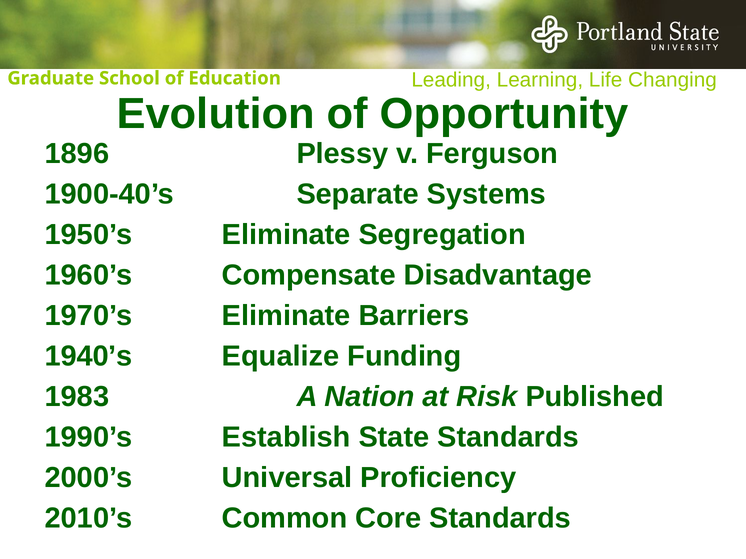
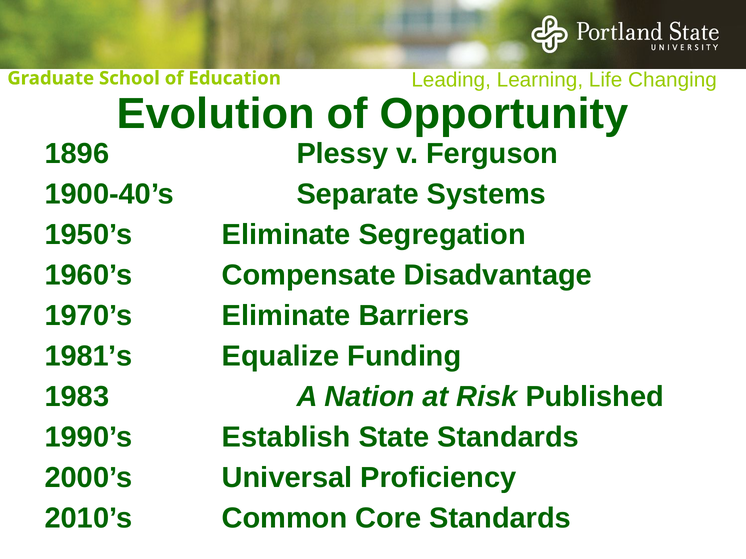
1940’s: 1940’s -> 1981’s
